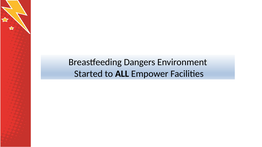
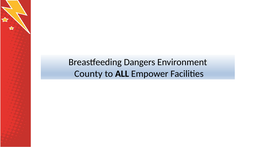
Started: Started -> County
